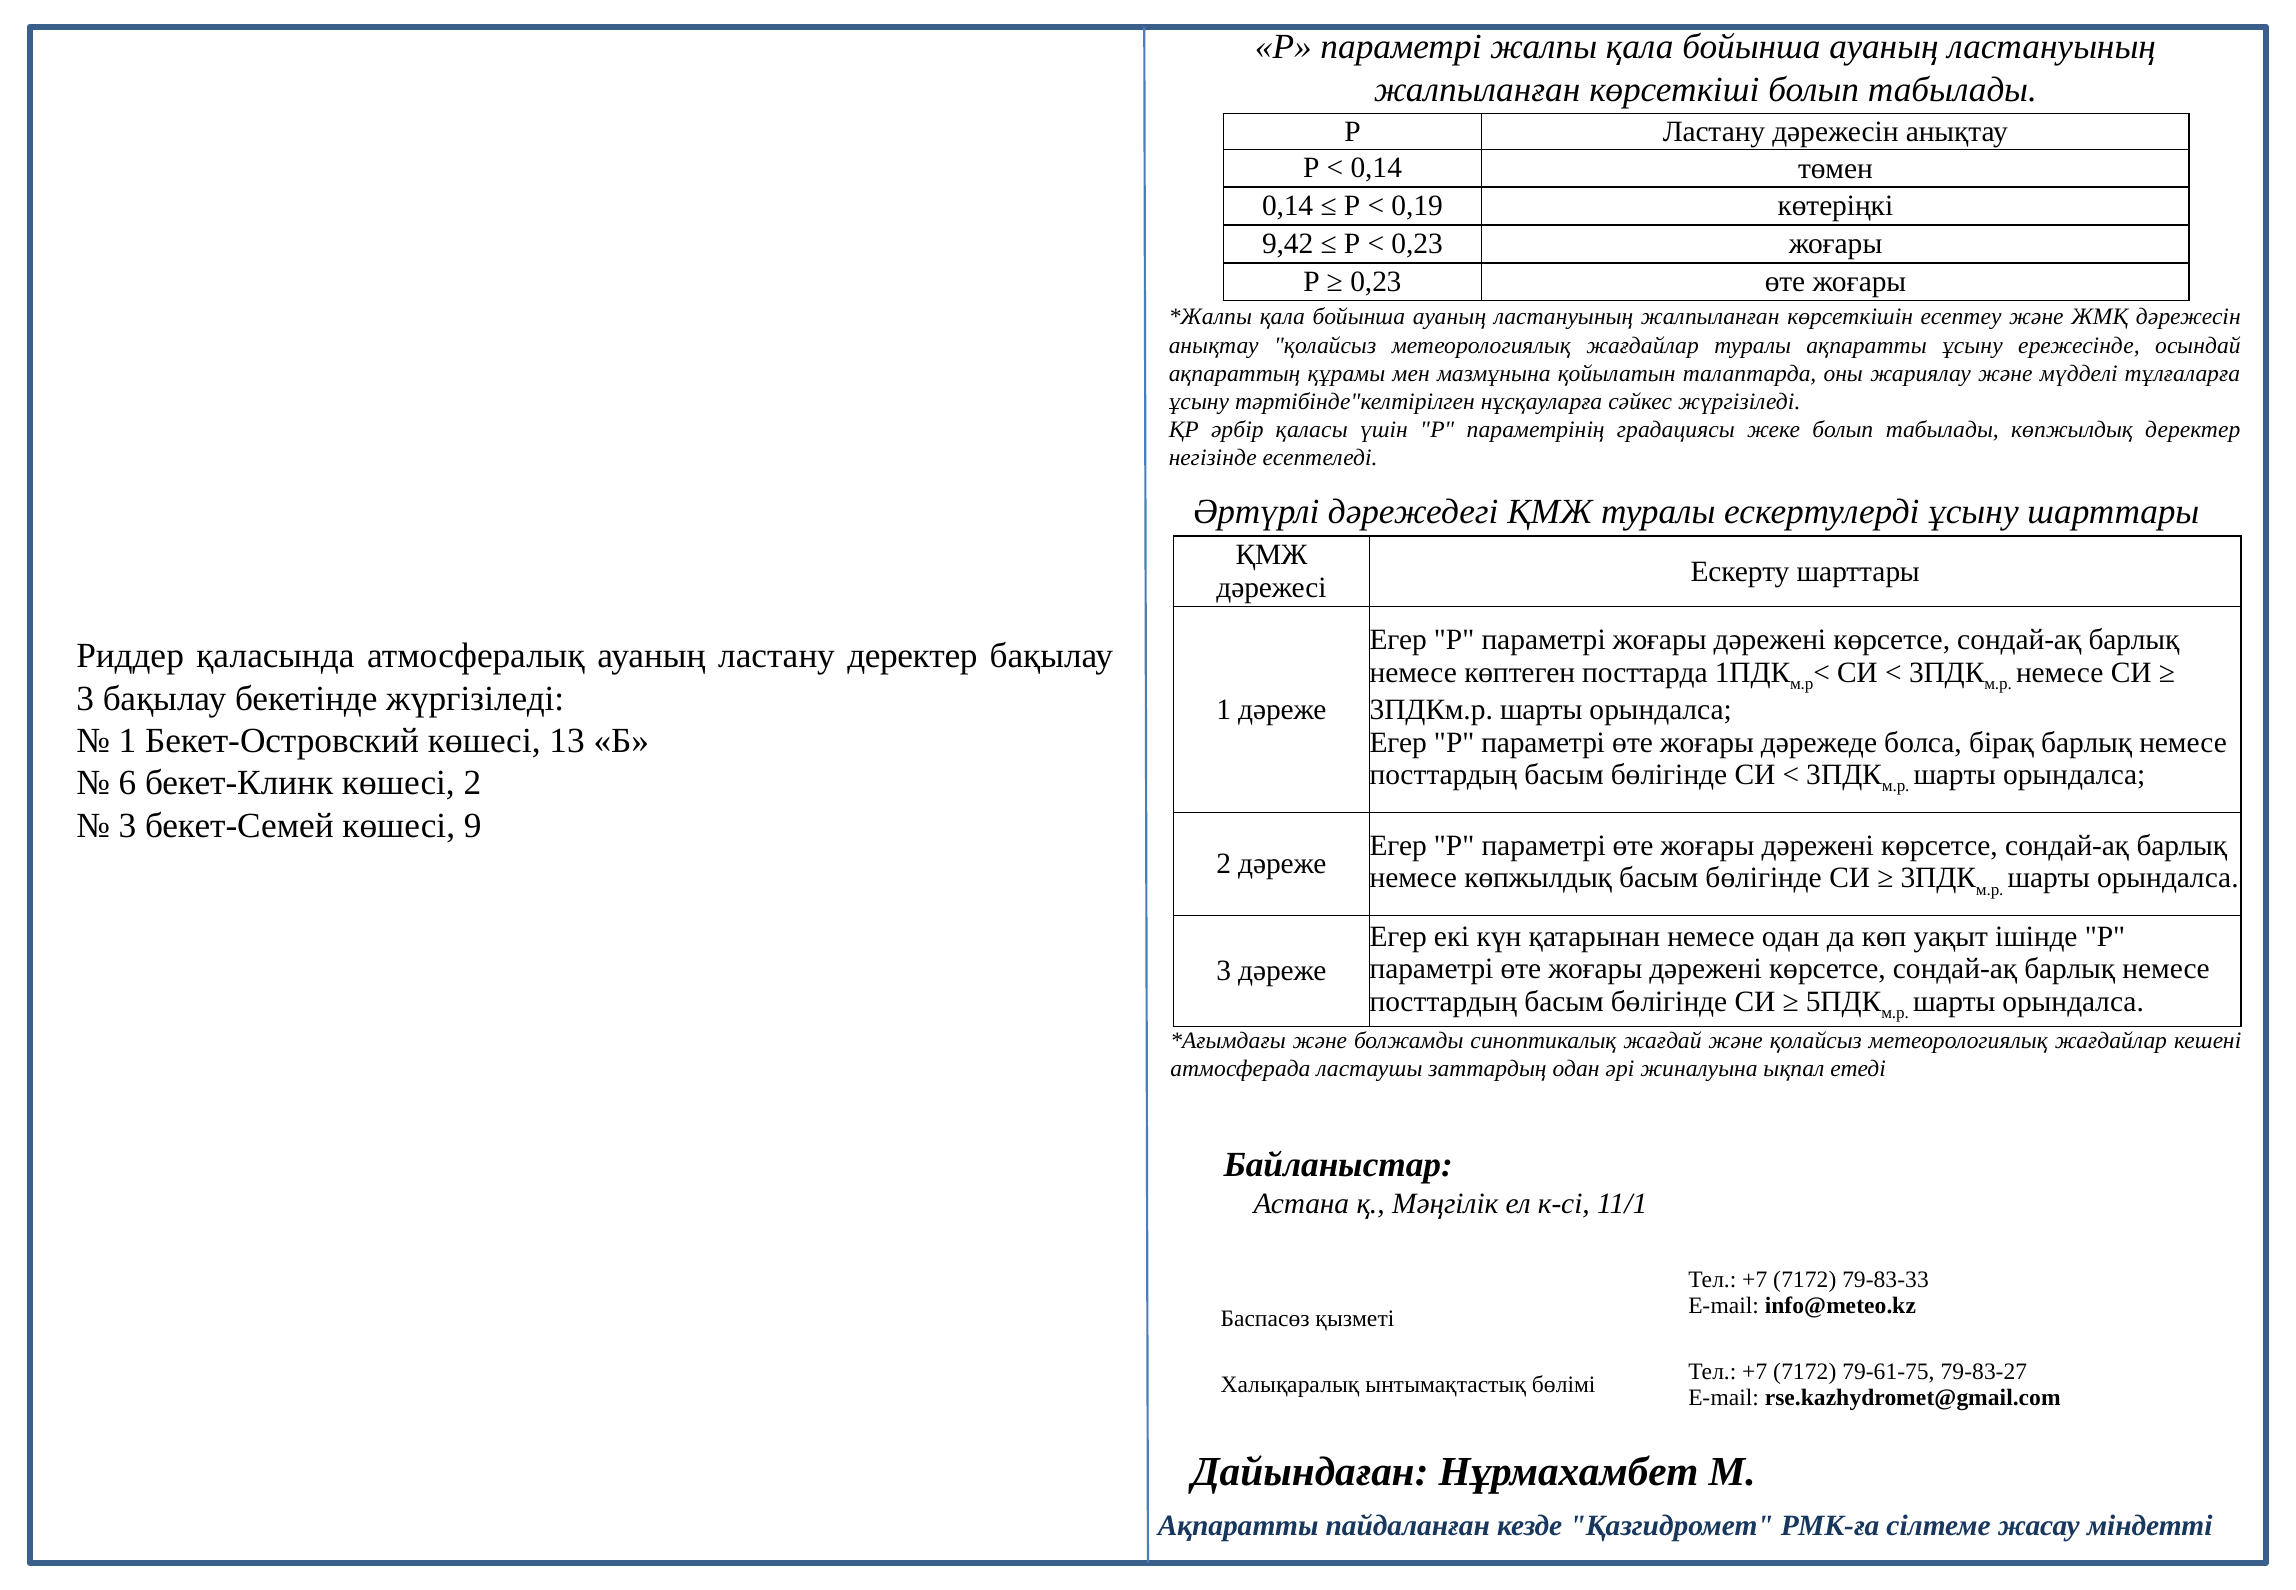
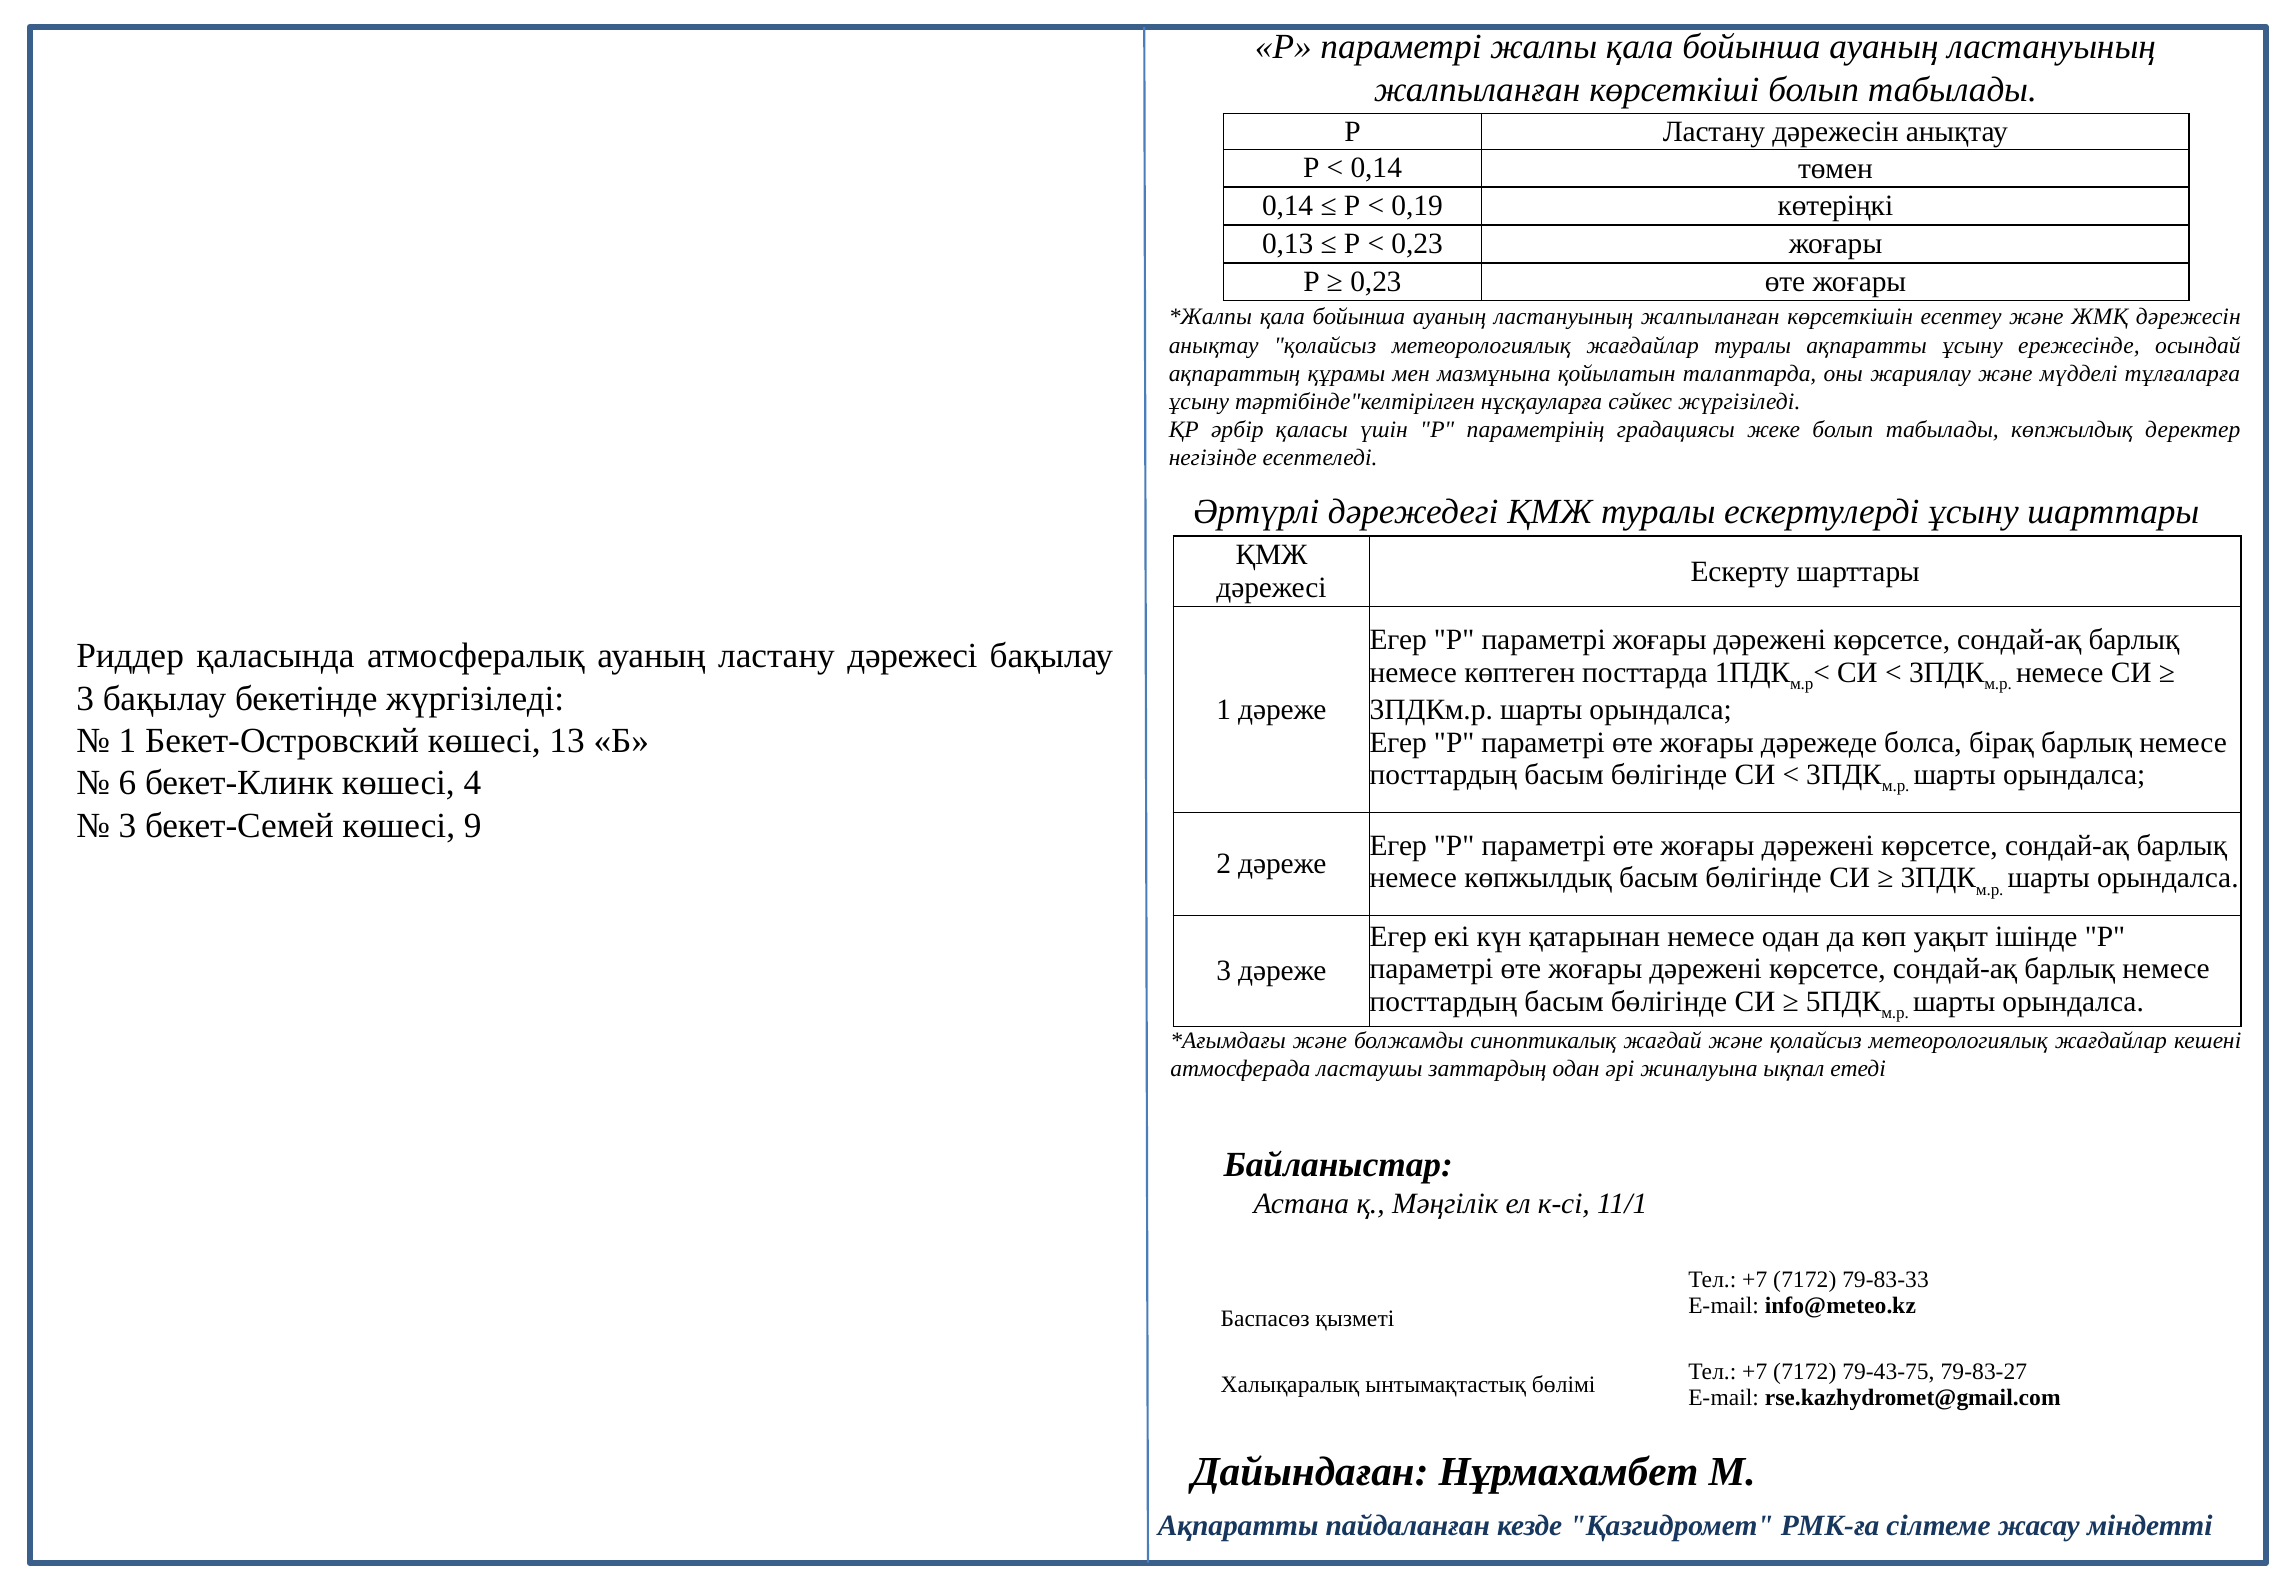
9,42: 9,42 -> 0,13
ластану деректер: деректер -> дәрежесі
көшесі 2: 2 -> 4
79-61-75: 79-61-75 -> 79-43-75
